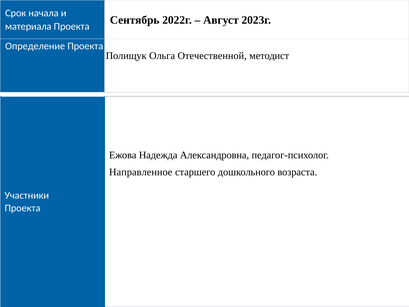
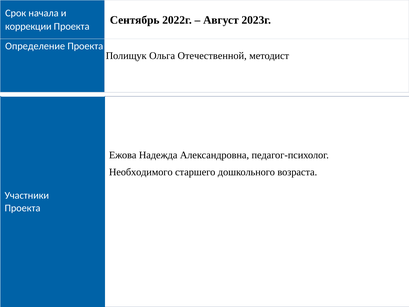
материала: материала -> коррекции
Направленное: Направленное -> Необходимого
